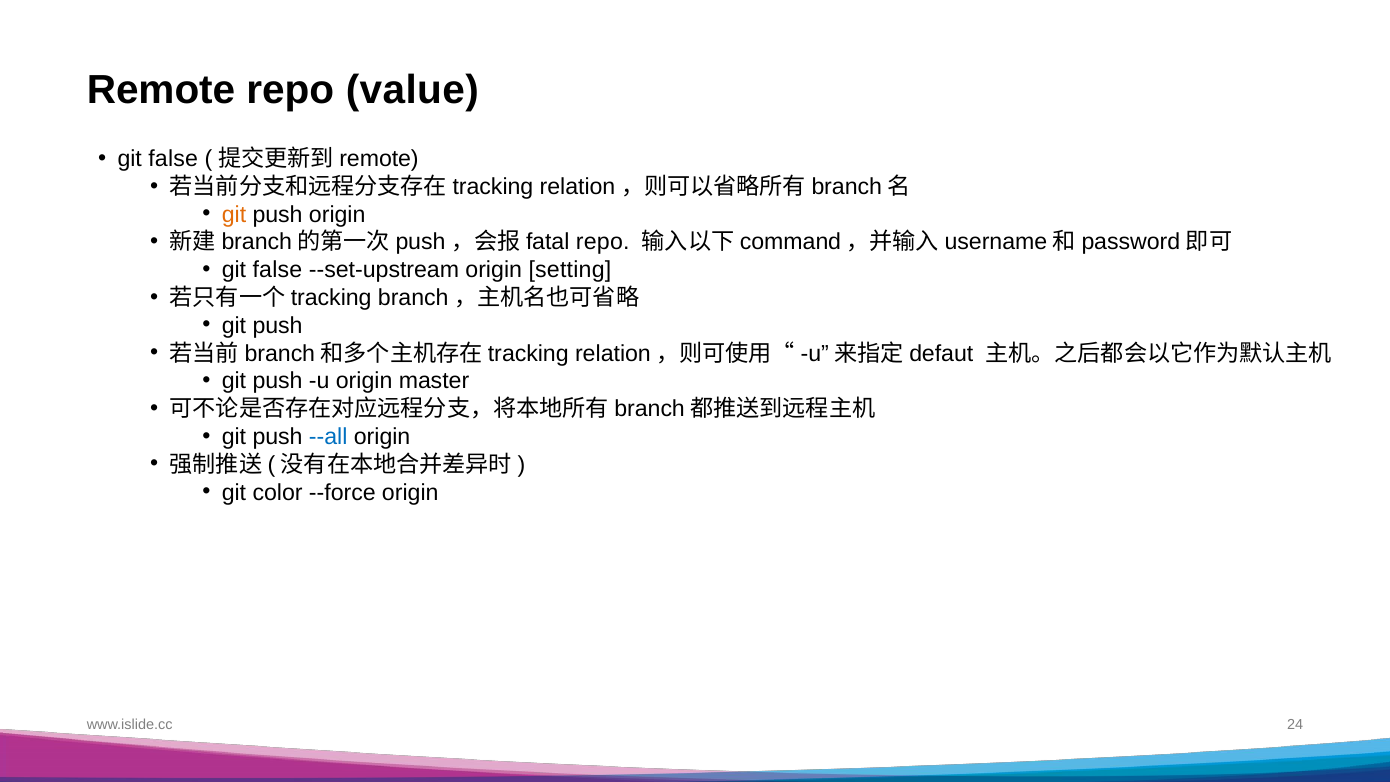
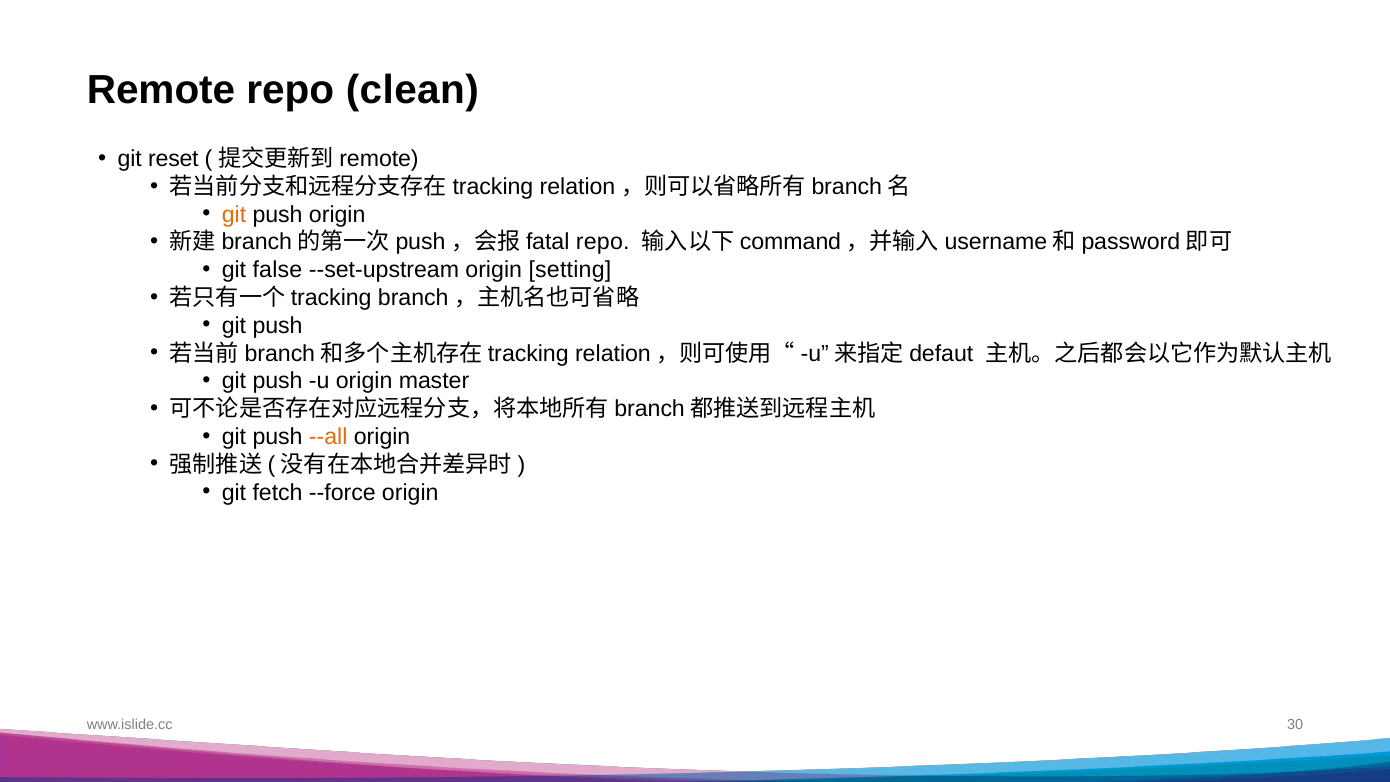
value: value -> clean
false at (173, 159): false -> reset
--all colour: blue -> orange
color: color -> fetch
24: 24 -> 30
